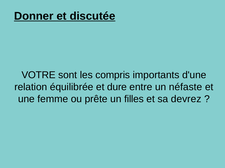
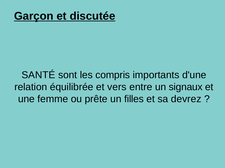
Donner: Donner -> Garçon
VOTRE: VOTRE -> SANTÉ
dure: dure -> vers
néfaste: néfaste -> signaux
